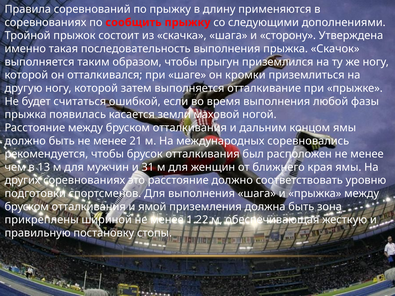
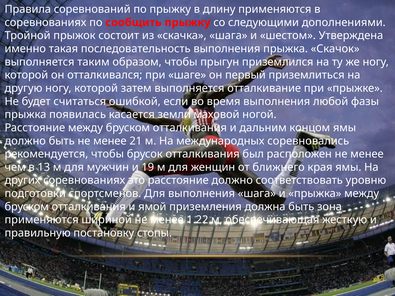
сторону: сторону -> шестом
кромки: кромки -> первый
31: 31 -> 19
прикреплены at (42, 220): прикреплены -> применяются
